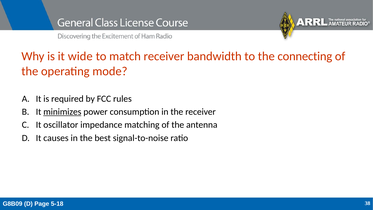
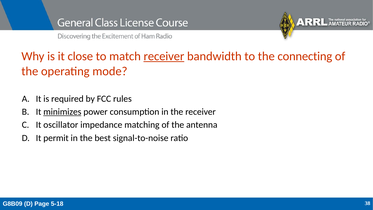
wide: wide -> close
receiver at (164, 56) underline: none -> present
causes: causes -> permit
